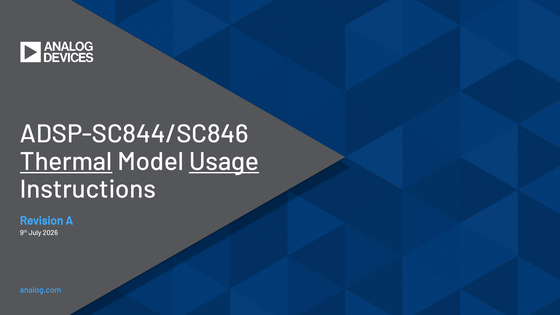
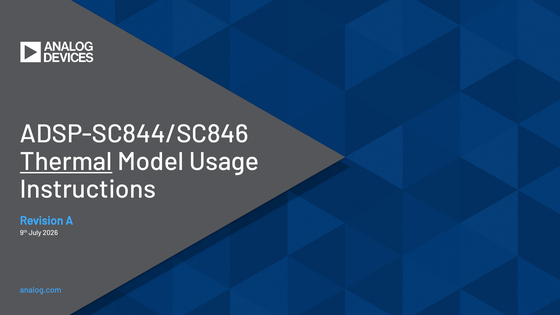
Usage underline: present -> none
